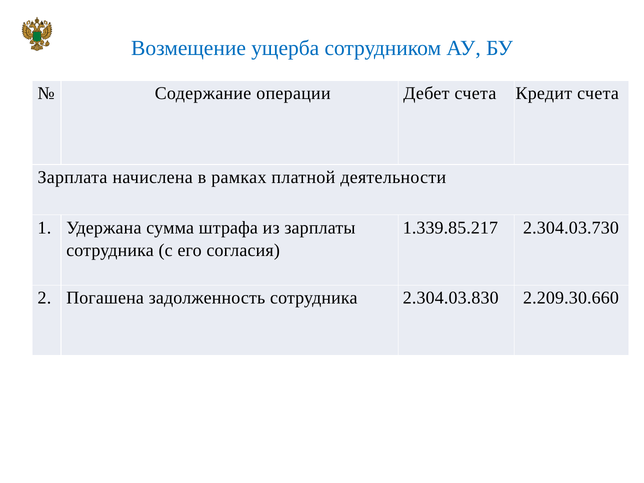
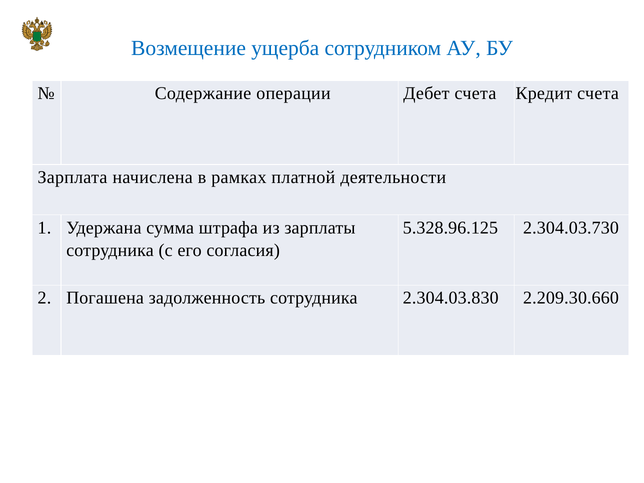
1.339.85.217: 1.339.85.217 -> 5.328.96.125
